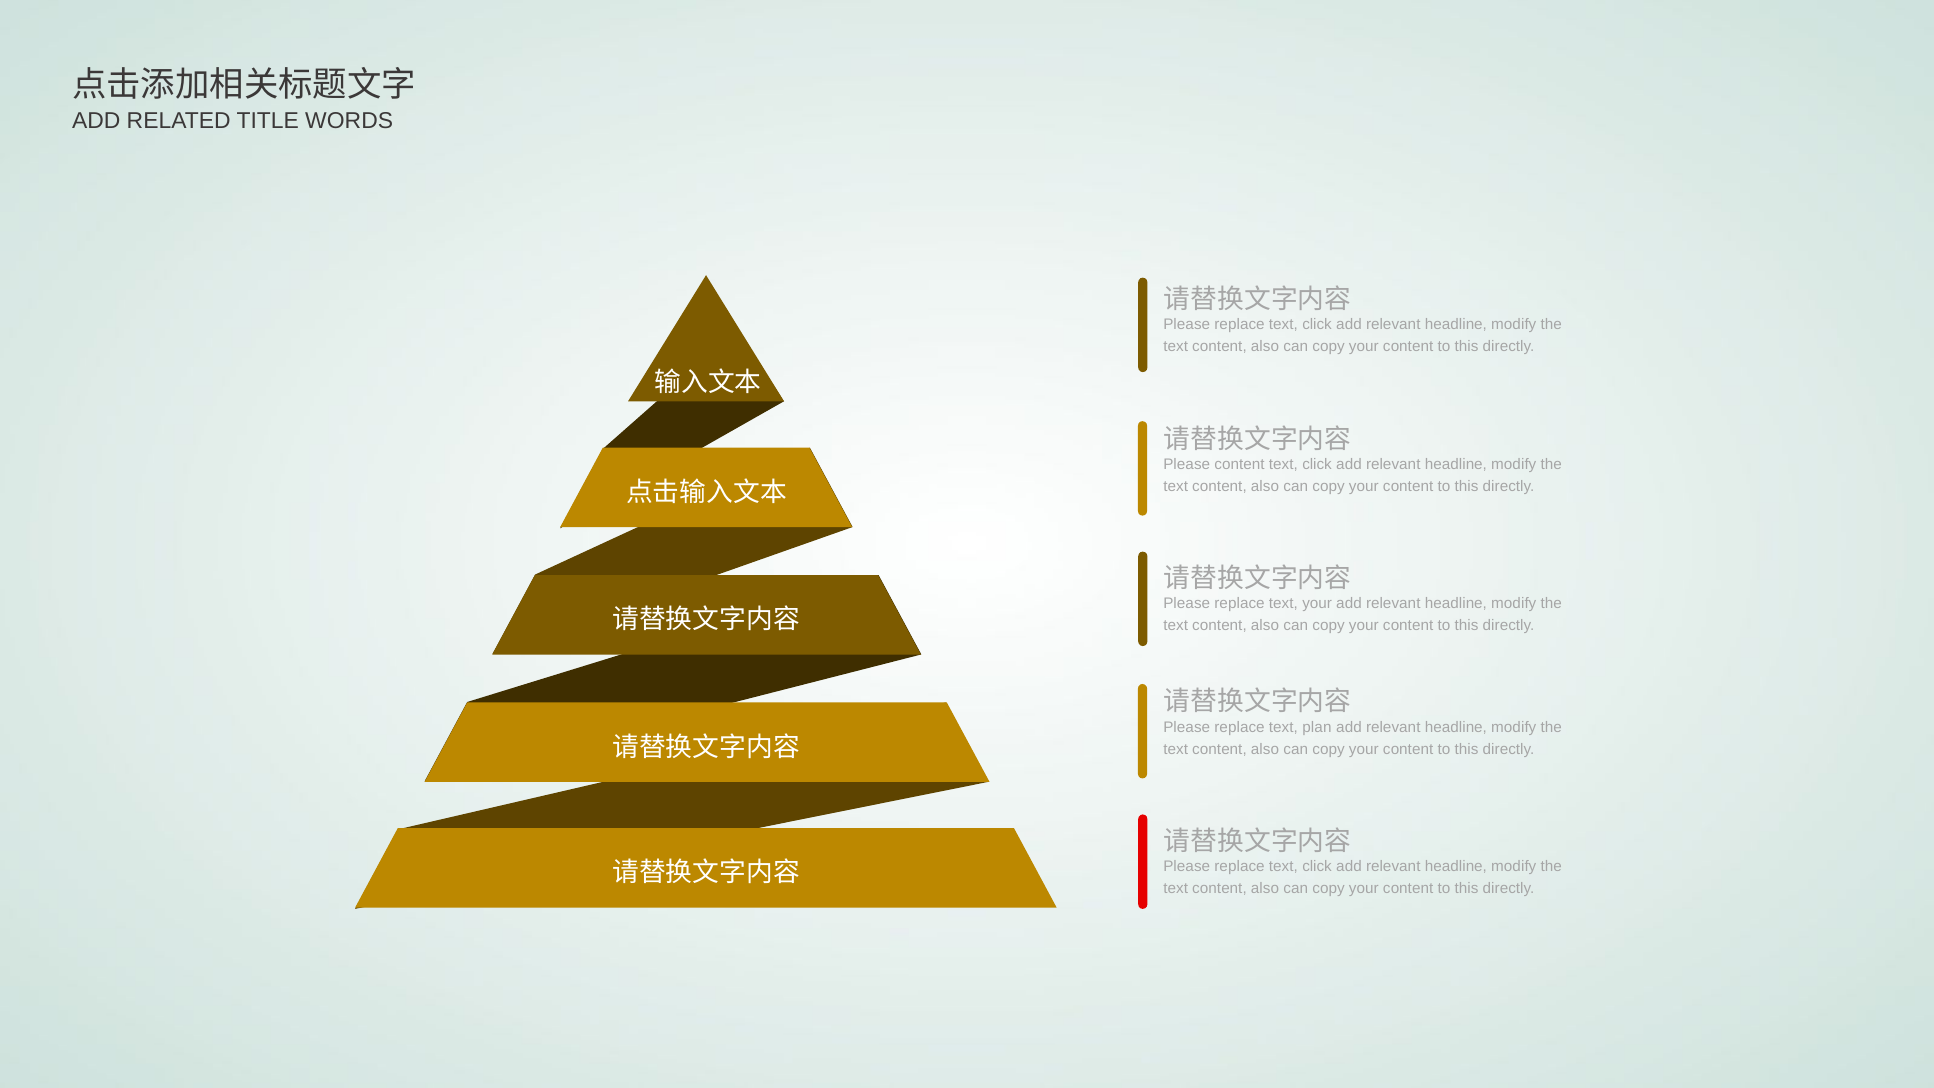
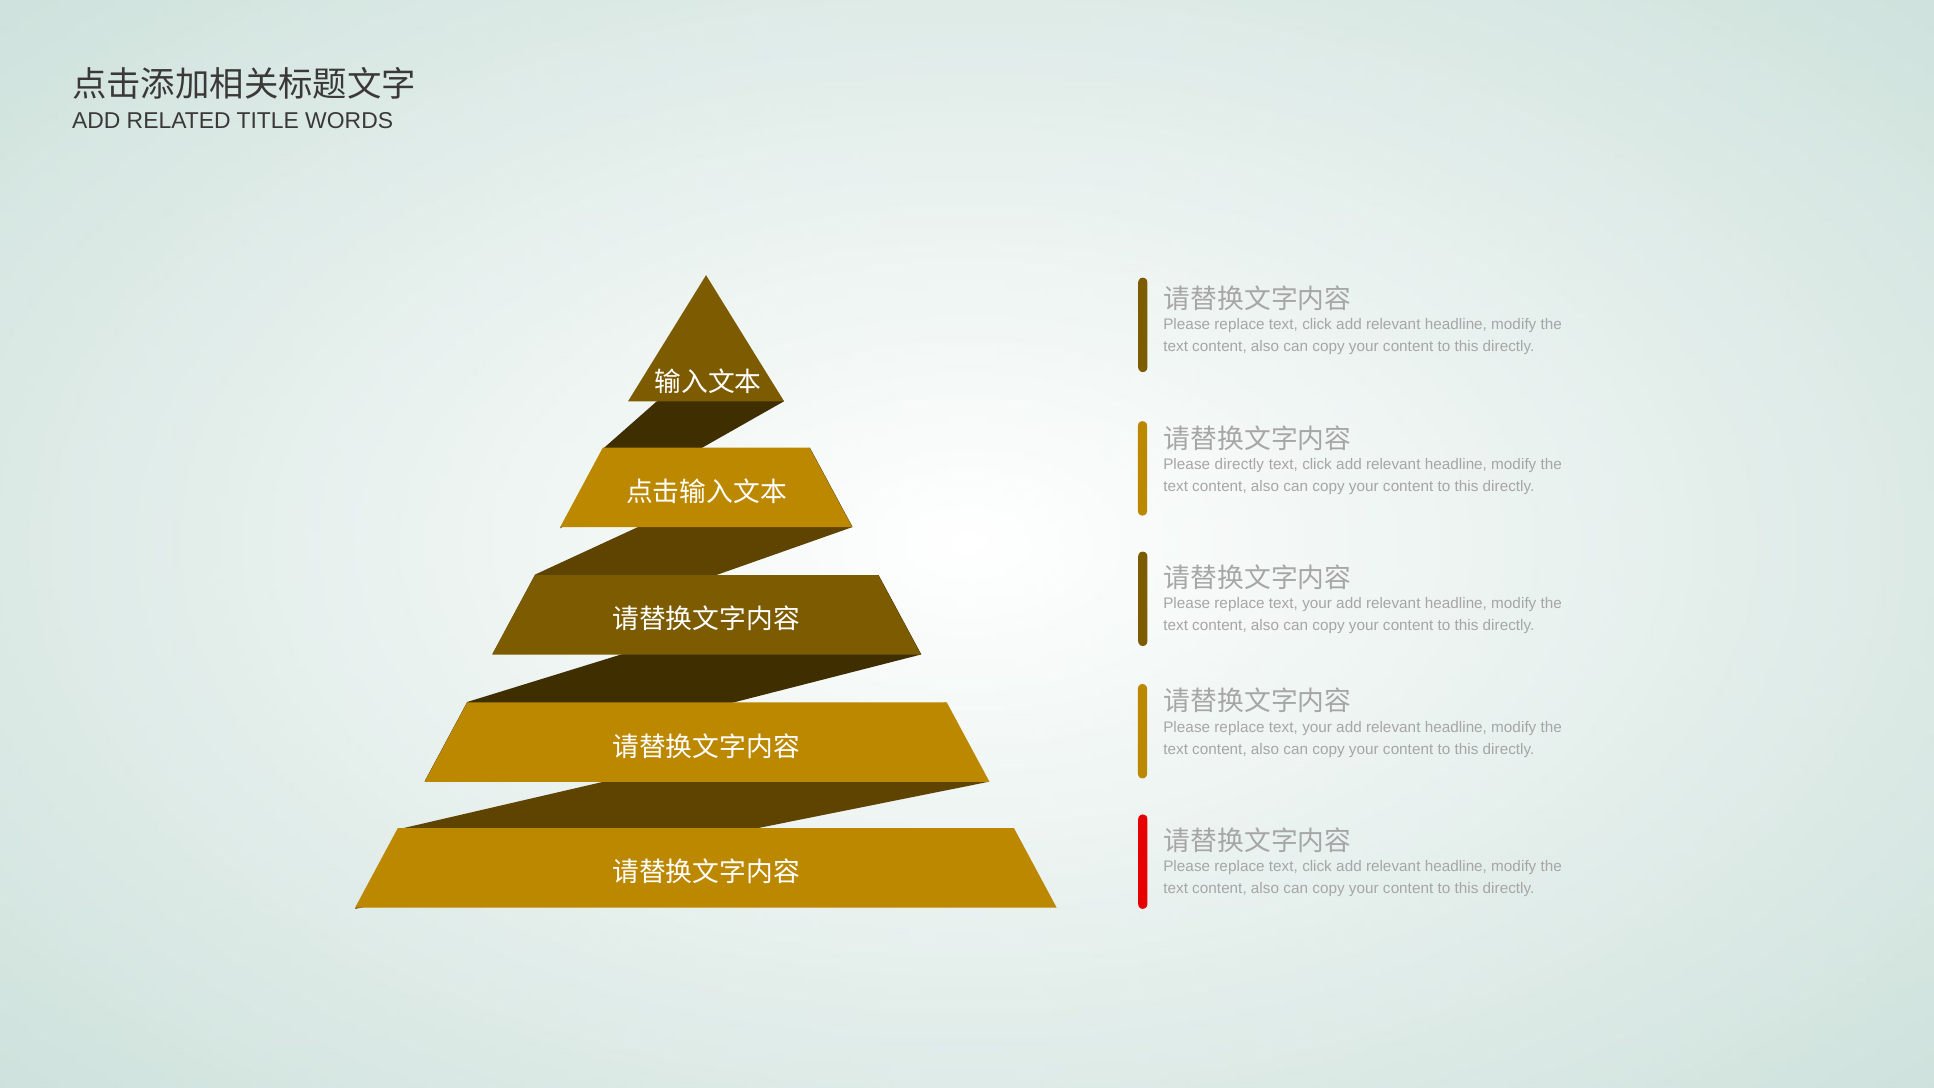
Please content: content -> directly
plan at (1317, 727): plan -> your
